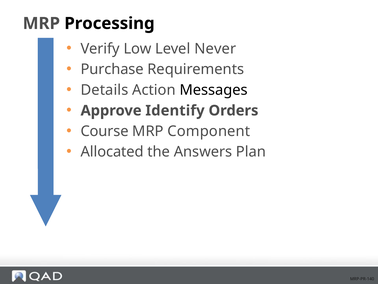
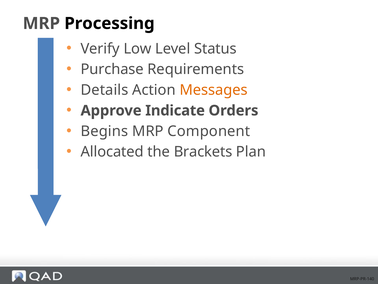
Never: Never -> Status
Messages colour: black -> orange
Identify: Identify -> Indicate
Course: Course -> Begins
Answers: Answers -> Brackets
